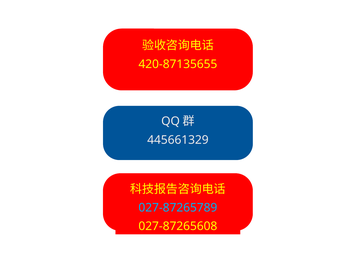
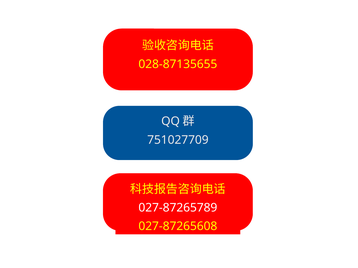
420-87135655: 420-87135655 -> 028-87135655
445661329: 445661329 -> 751027709
027-87265789 colour: light blue -> white
